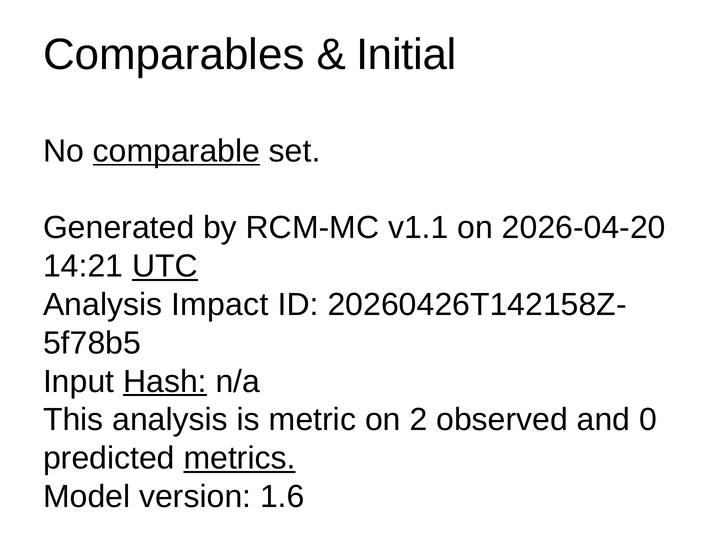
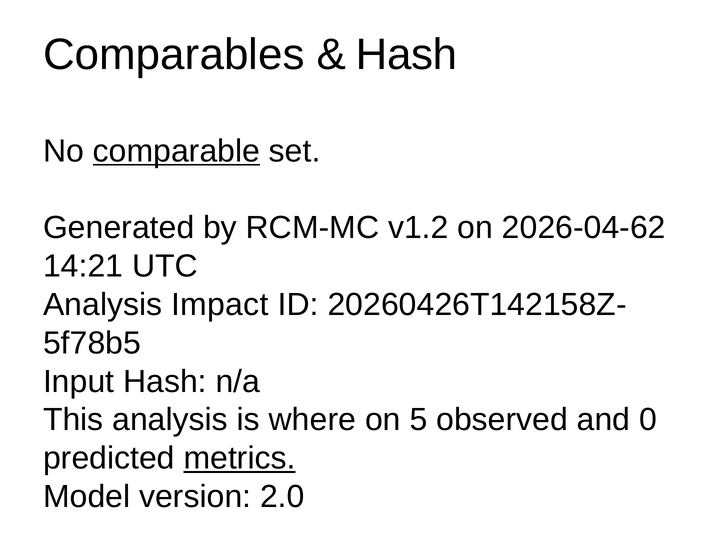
Initial at (406, 55): Initial -> Hash
v1.1: v1.1 -> v1.2
2026-04-20: 2026-04-20 -> 2026-04-62
UTC underline: present -> none
Hash at (165, 381) underline: present -> none
metric: metric -> where
2: 2 -> 5
1.6: 1.6 -> 2.0
